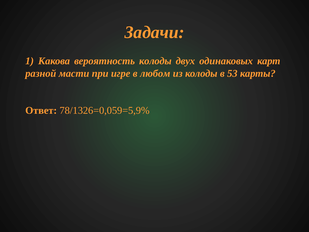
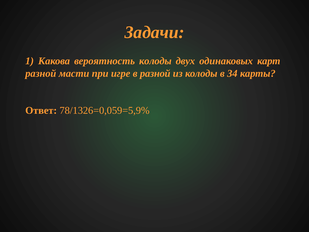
в любом: любом -> разной
53: 53 -> 34
